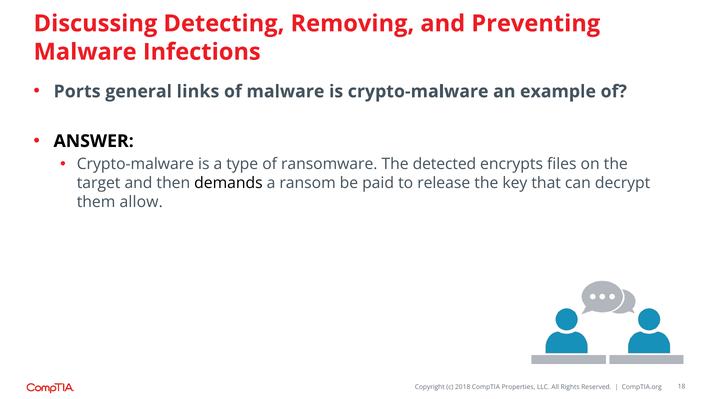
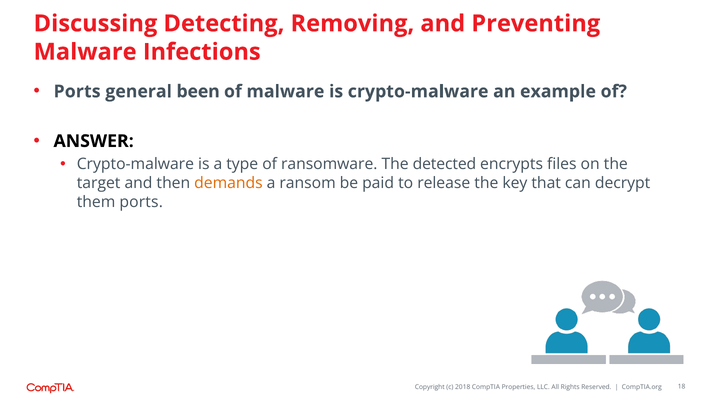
links: links -> been
demands colour: black -> orange
them allow: allow -> ports
